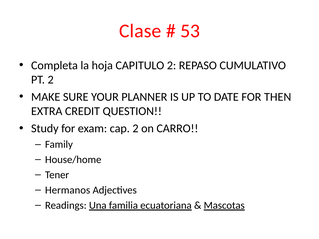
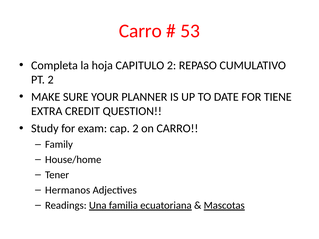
Clase at (140, 31): Clase -> Carro
THEN: THEN -> TIENE
